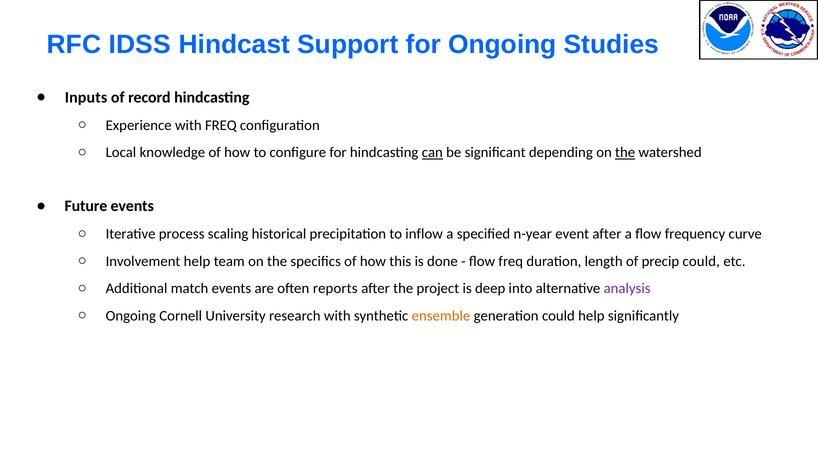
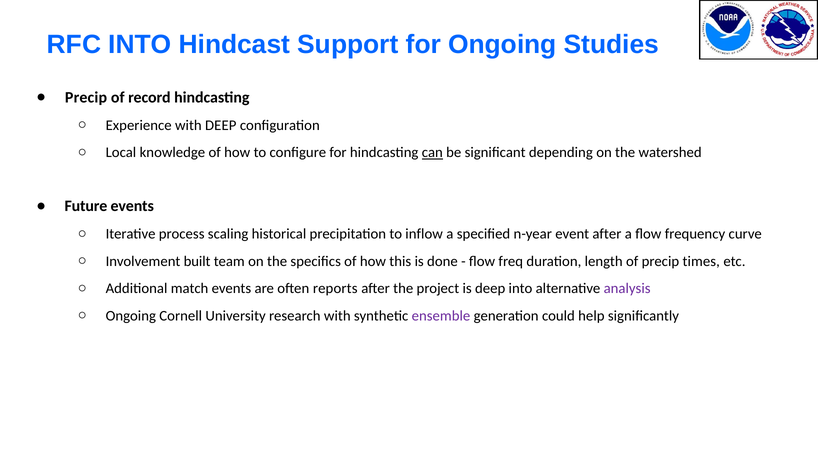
RFC IDSS: IDSS -> INTO
Inputs at (86, 97): Inputs -> Precip
with FREQ: FREQ -> DEEP
the at (625, 153) underline: present -> none
Involvement help: help -> built
precip could: could -> times
ensemble colour: orange -> purple
